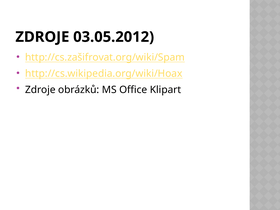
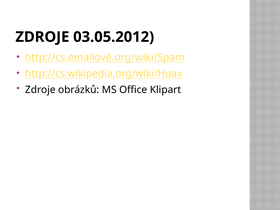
http://cs.zašifrovat.org/wiki/Spam: http://cs.zašifrovat.org/wiki/Spam -> http://cs.emailové.org/wiki/Spam
